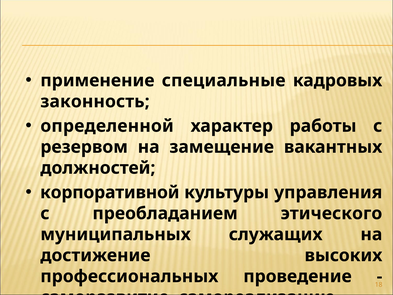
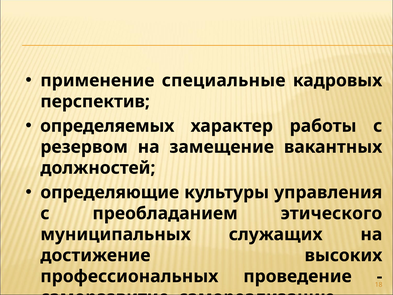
законность: законность -> перспектив
определенной: определенной -> определяемых
корпоративной: корпоративной -> определяющие
